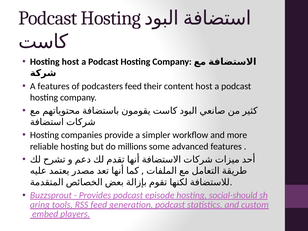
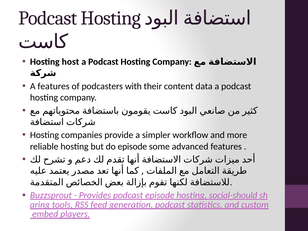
podcasters feed: feed -> with
content host: host -> data
do millions: millions -> episode
